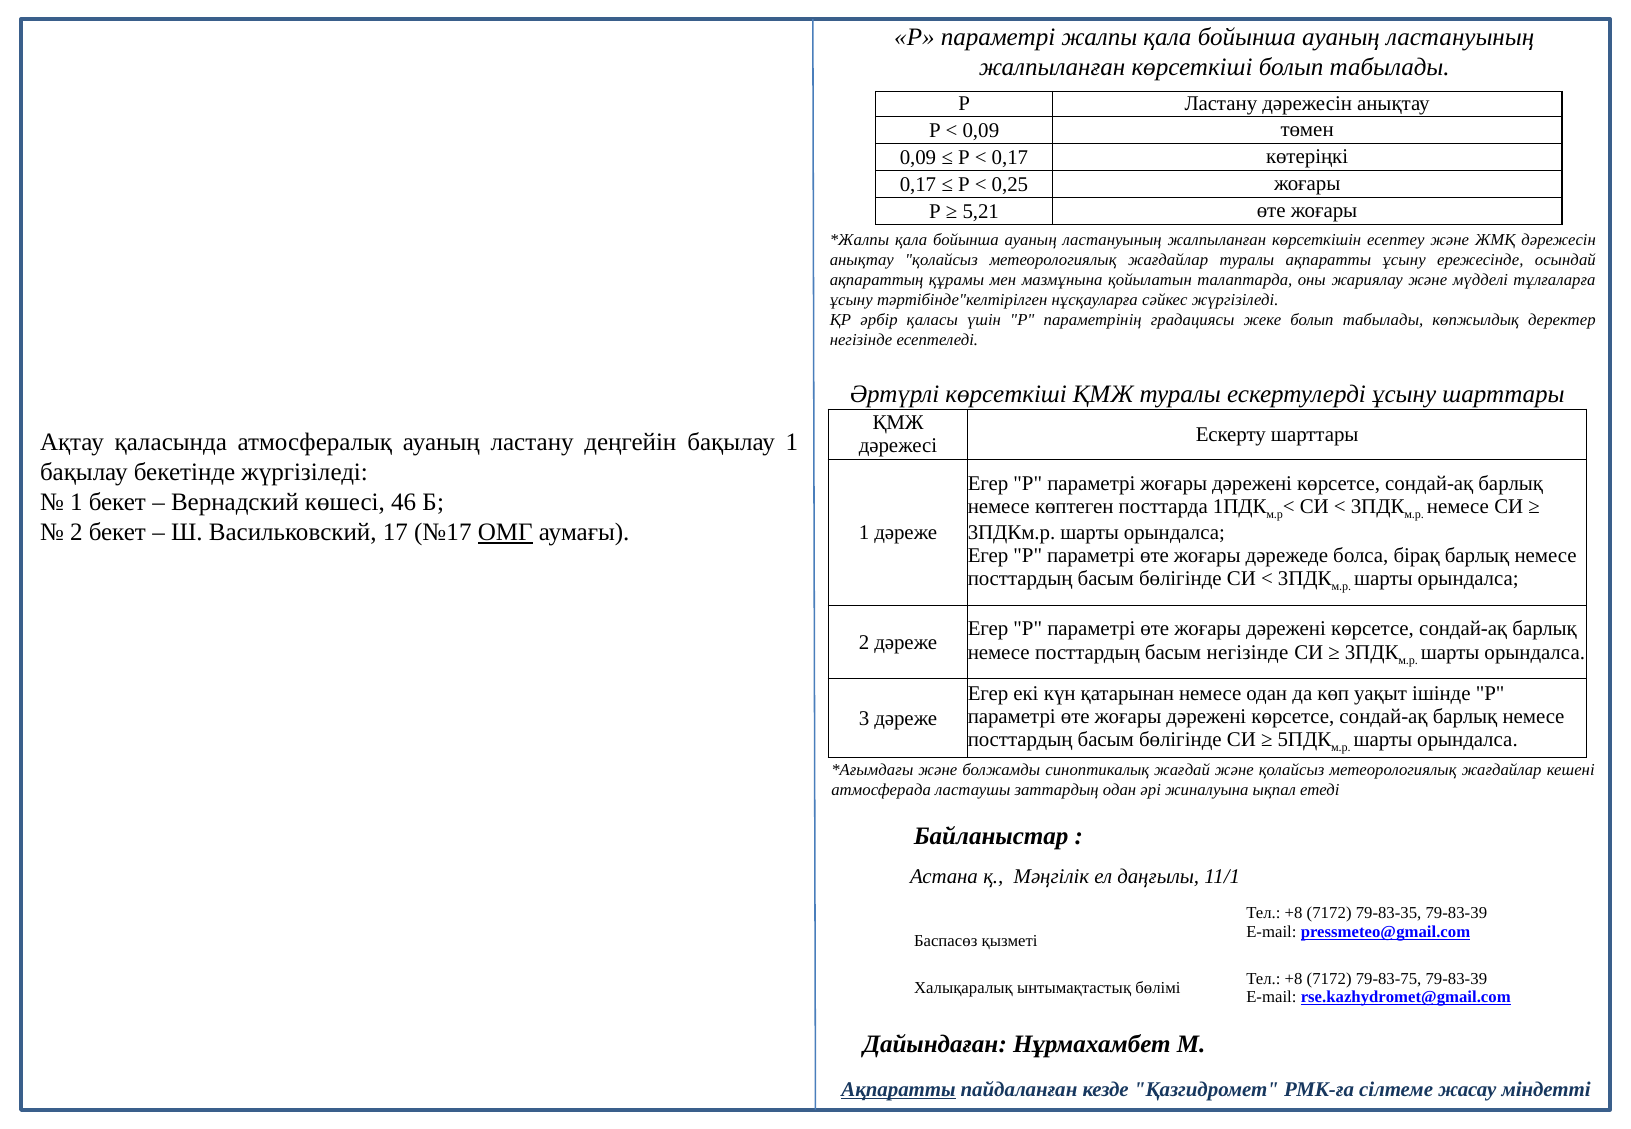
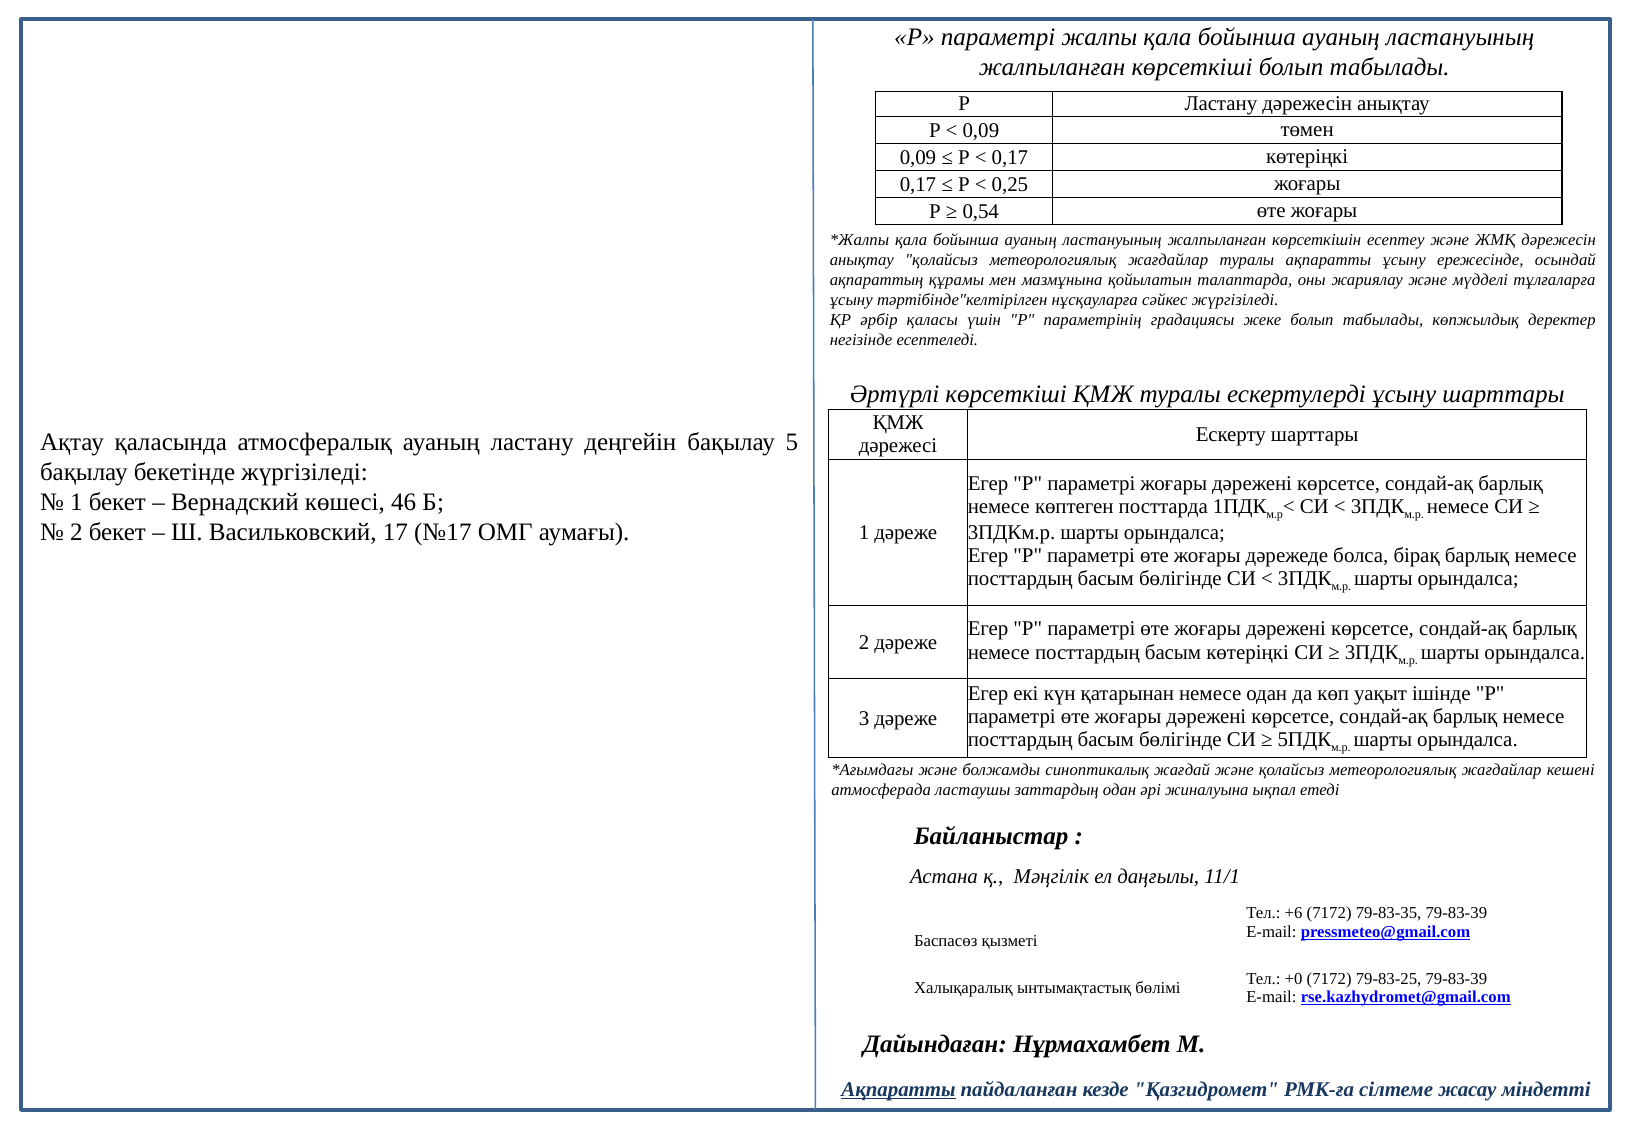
5,21: 5,21 -> 0,54
бақылау 1: 1 -> 5
ОМГ underline: present -> none
басым негізінде: негізінде -> көтеріңкі
+8 at (1294, 914): +8 -> +6
+8 at (1294, 979): +8 -> +0
79-83-75: 79-83-75 -> 79-83-25
